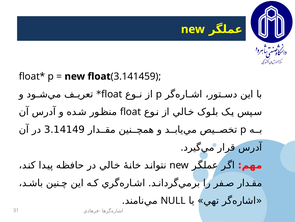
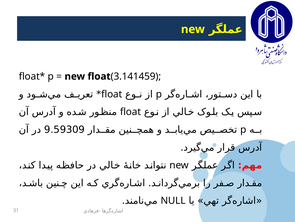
3.14149: 3.14149 -> 9.59309
